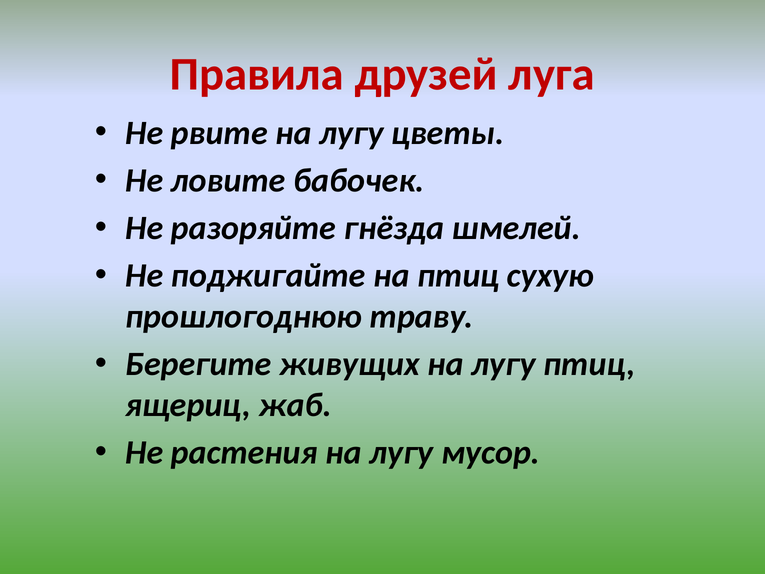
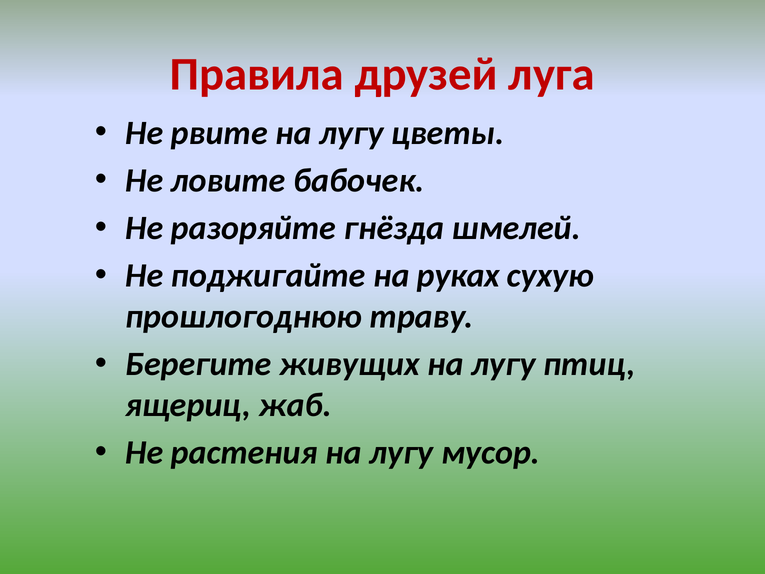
на птиц: птиц -> руках
